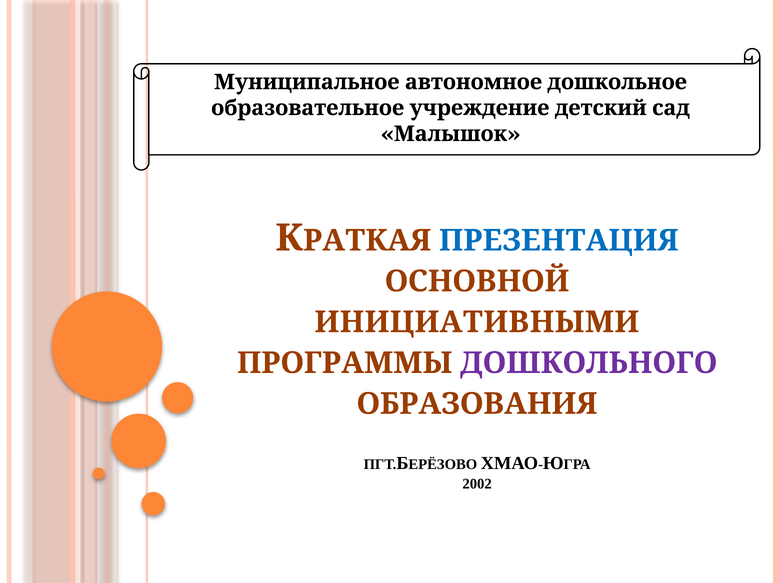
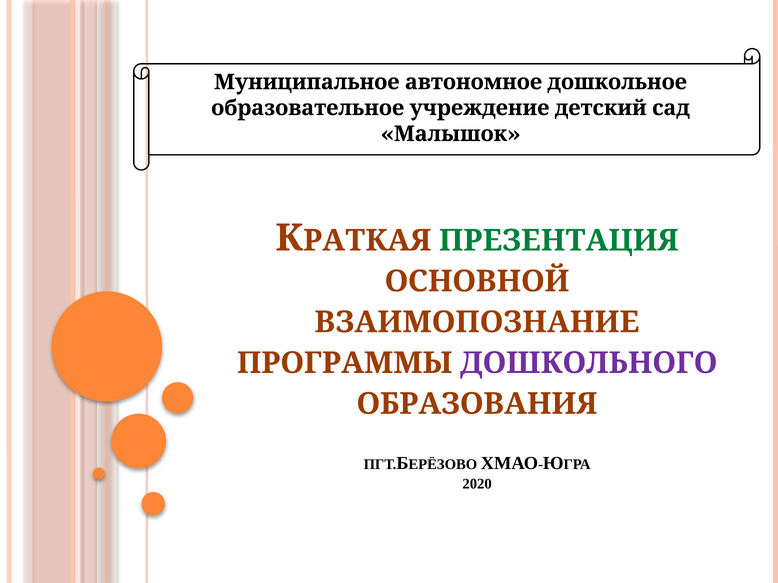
ПРЕЗЕНТАЦИЯ colour: blue -> green
ИНИЦИАТИВНЫМИ: ИНИЦИАТИВНЫМИ -> ВЗАИМОПОЗНАНИЕ
2002: 2002 -> 2020
